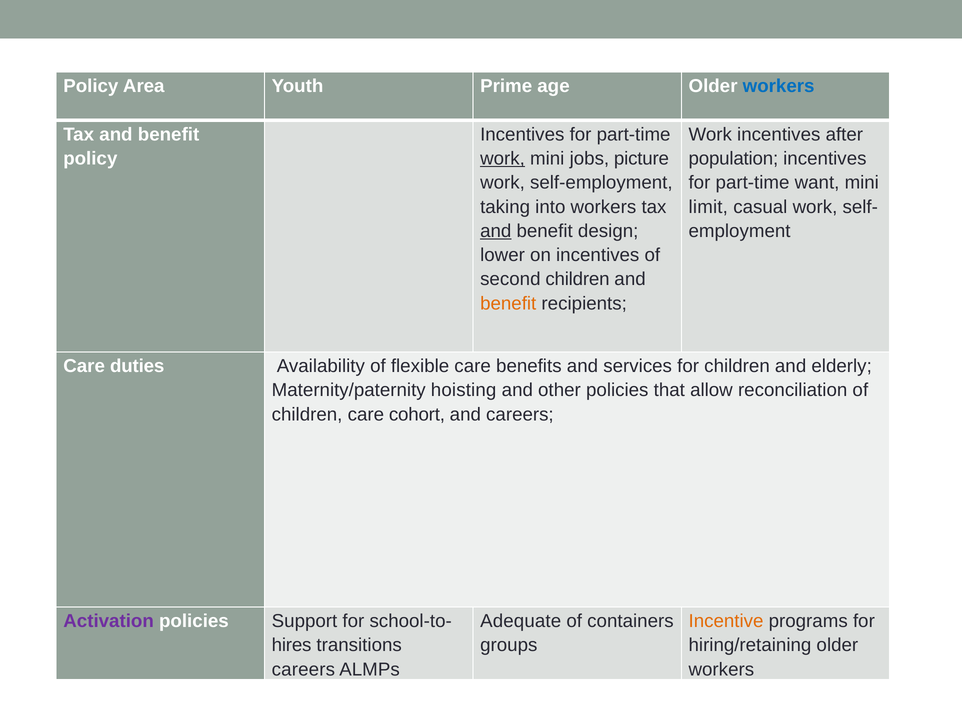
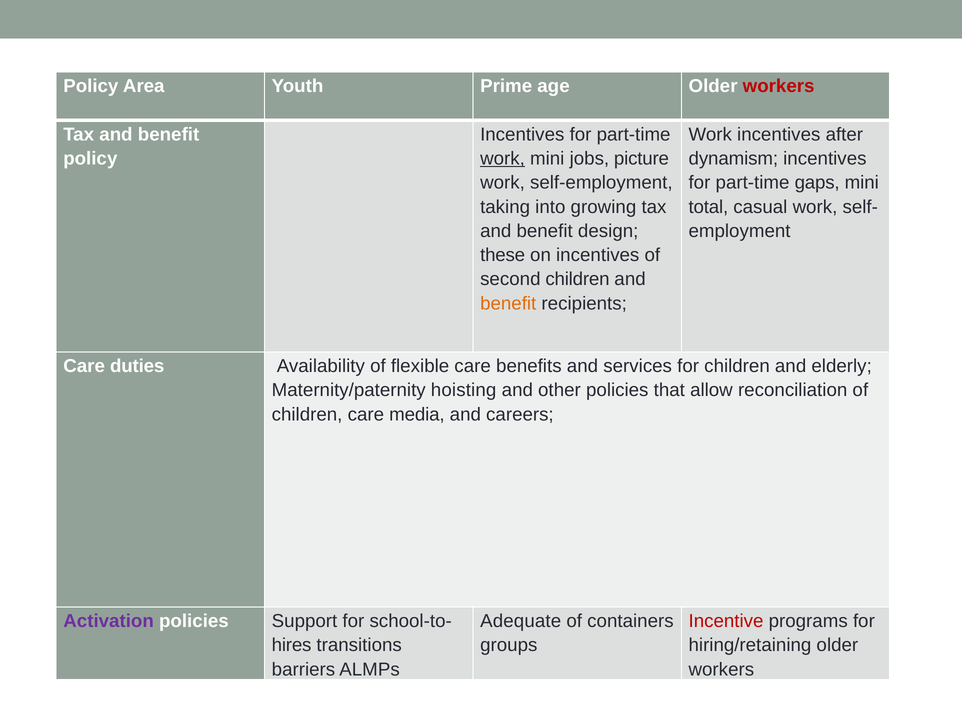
workers at (779, 86) colour: blue -> red
population: population -> dynamism
want: want -> gaps
into workers: workers -> growing
limit: limit -> total
and at (496, 231) underline: present -> none
lower: lower -> these
cohort: cohort -> media
Incentive colour: orange -> red
careers at (303, 670): careers -> barriers
